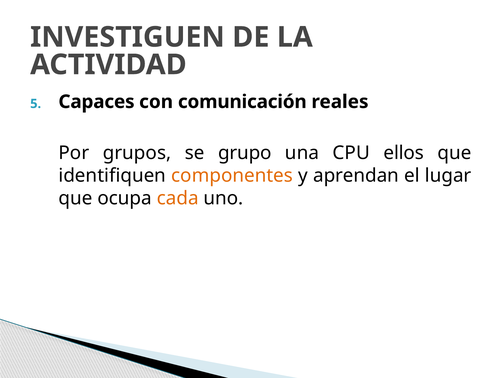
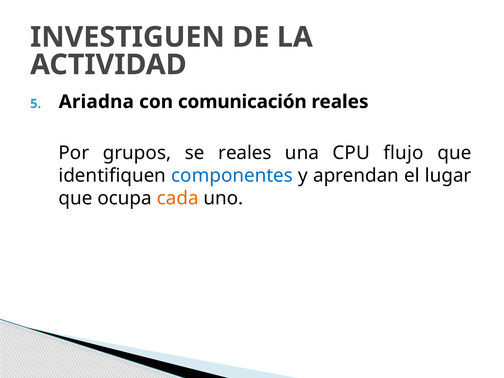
Capaces: Capaces -> Ariadna
se grupo: grupo -> reales
ellos: ellos -> flujo
componentes colour: orange -> blue
